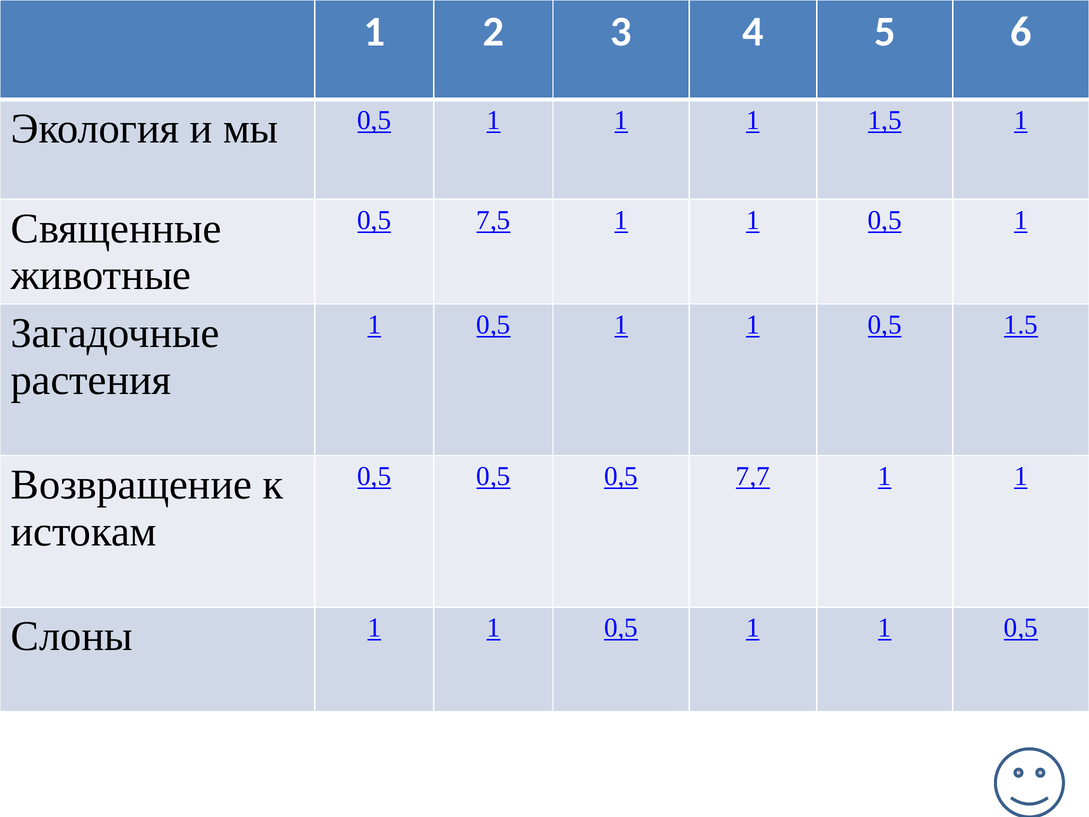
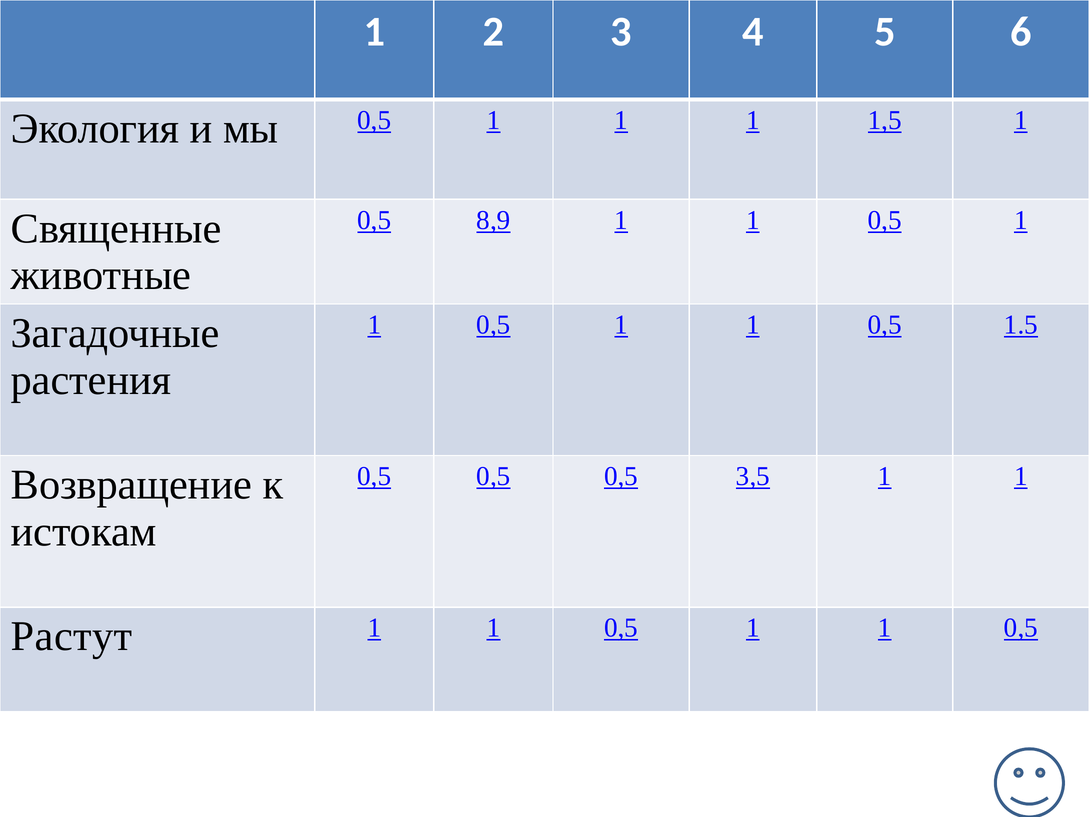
7,5: 7,5 -> 8,9
7,7: 7,7 -> 3,5
Слоны: Слоны -> Растут
